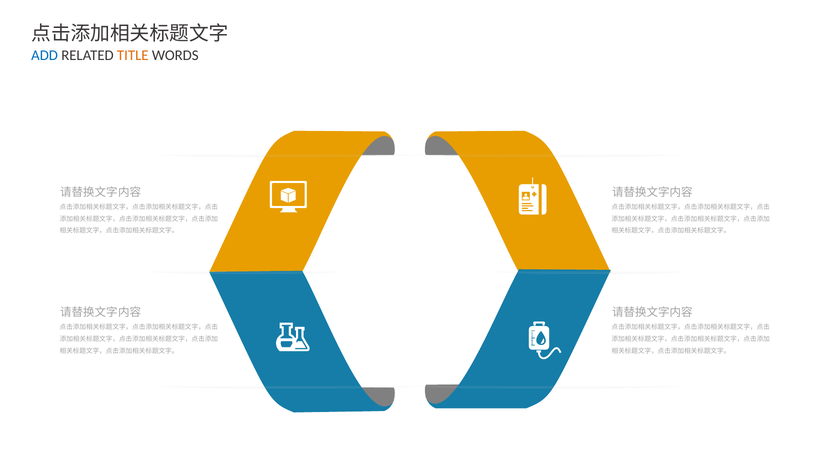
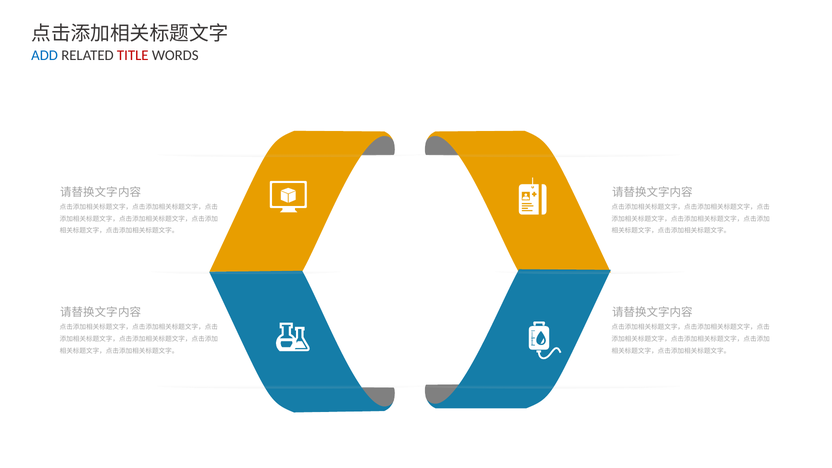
TITLE colour: orange -> red
